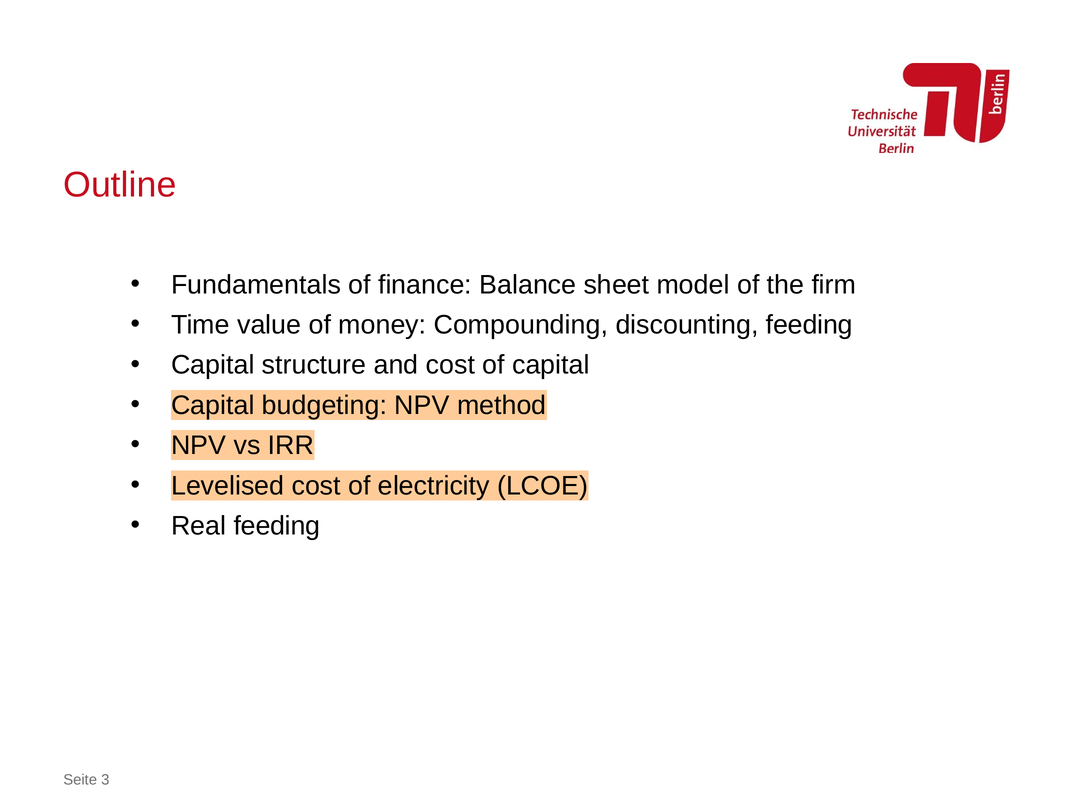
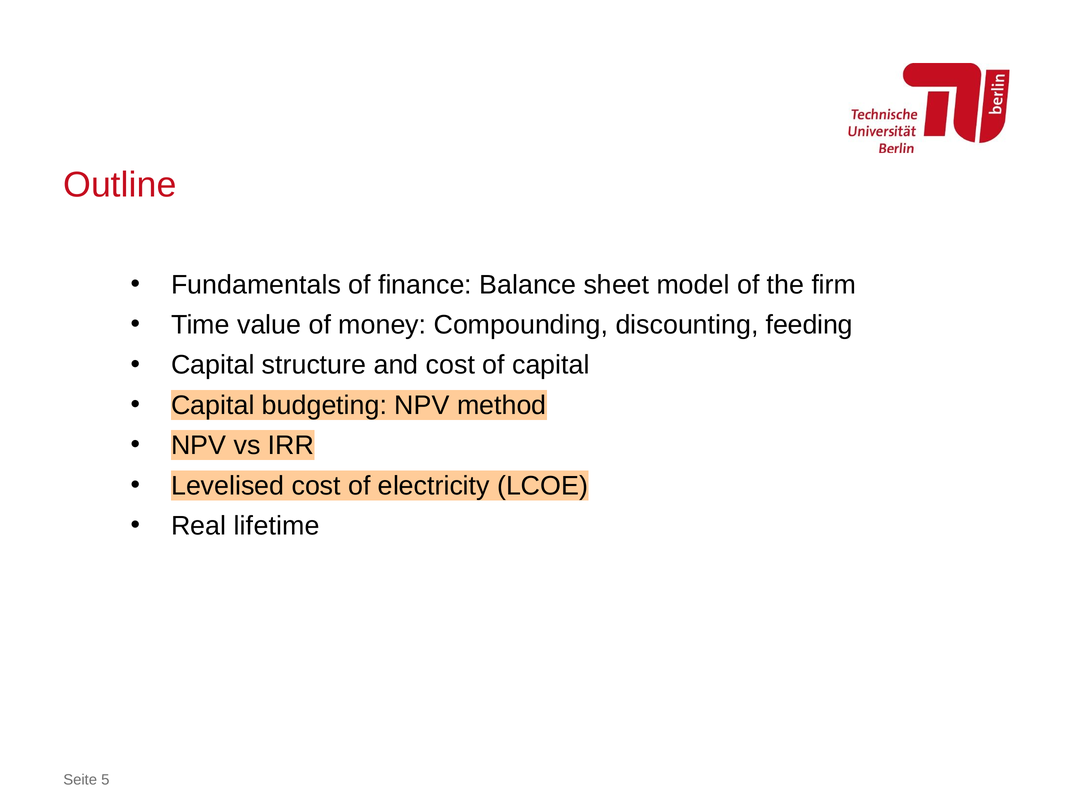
Real feeding: feeding -> lifetime
3: 3 -> 5
